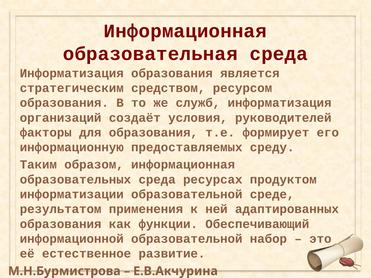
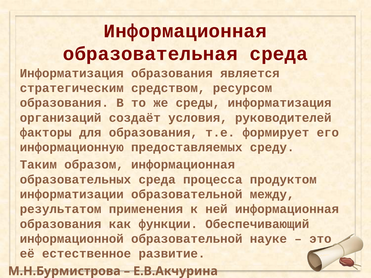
служб: служб -> среды
ресурсах: ресурсах -> процесса
среде: среде -> между
ней адаптированных: адаптированных -> информационная
набор: набор -> науке
